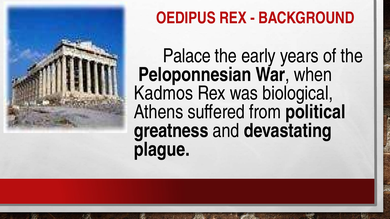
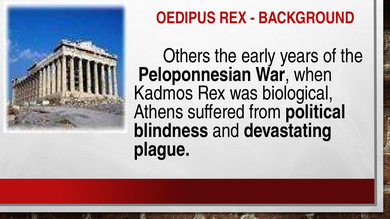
Palace: Palace -> Others
greatness: greatness -> blindness
